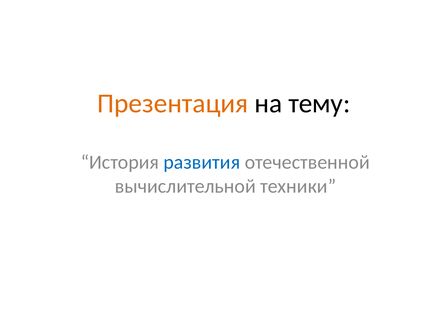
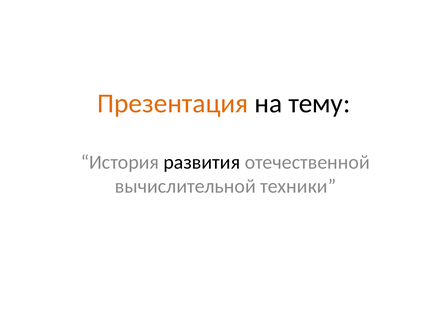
развития colour: blue -> black
